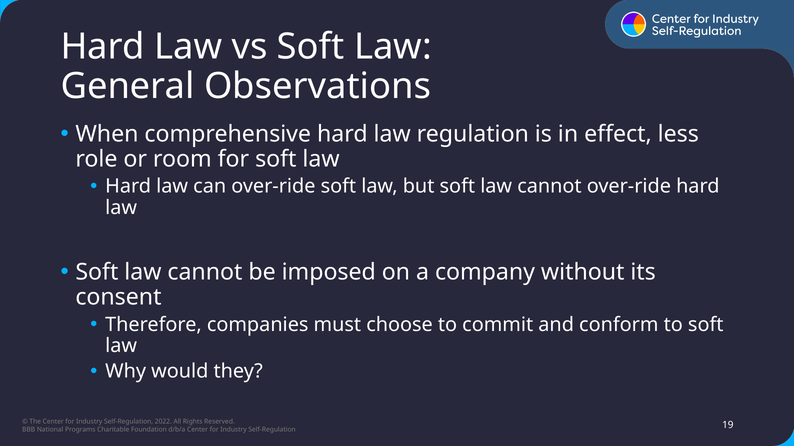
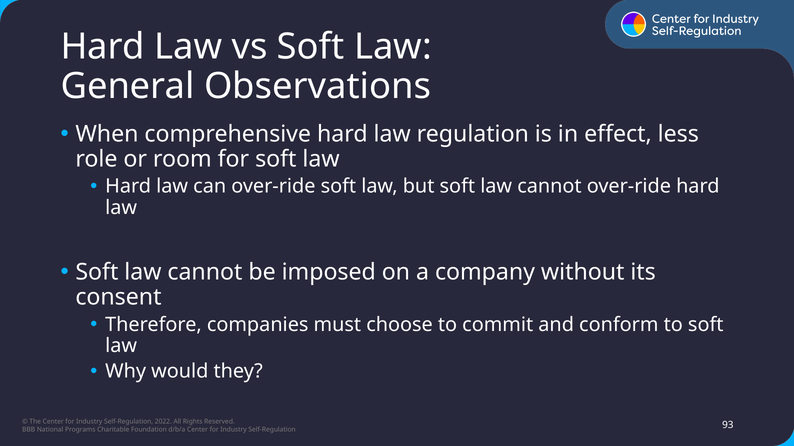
19: 19 -> 93
